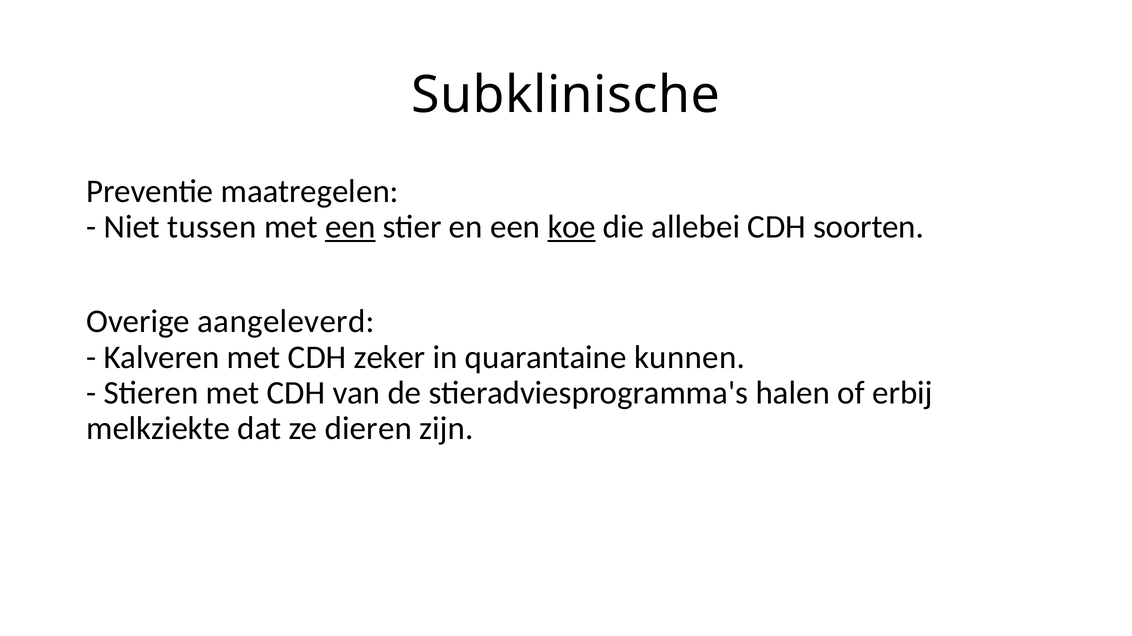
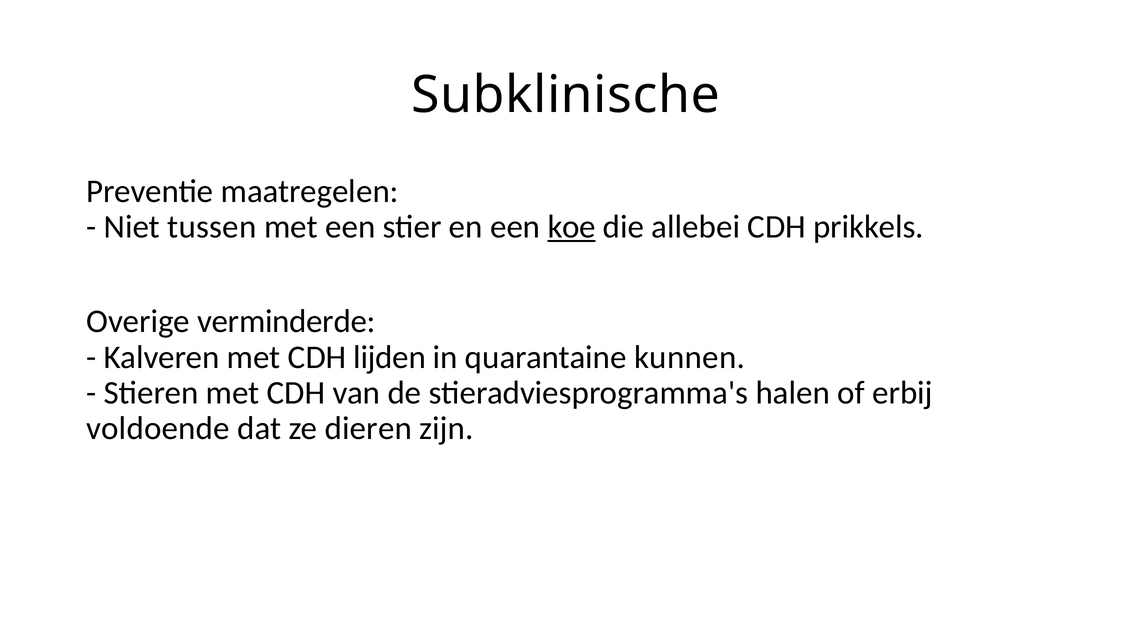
een at (350, 227) underline: present -> none
soorten: soorten -> prikkels
aangeleverd: aangeleverd -> verminderde
zeker: zeker -> lijden
melkziekte: melkziekte -> voldoende
